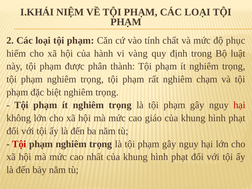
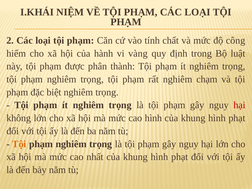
phục: phục -> công
cao giáo: giáo -> hình
Tội at (19, 144) colour: red -> orange
